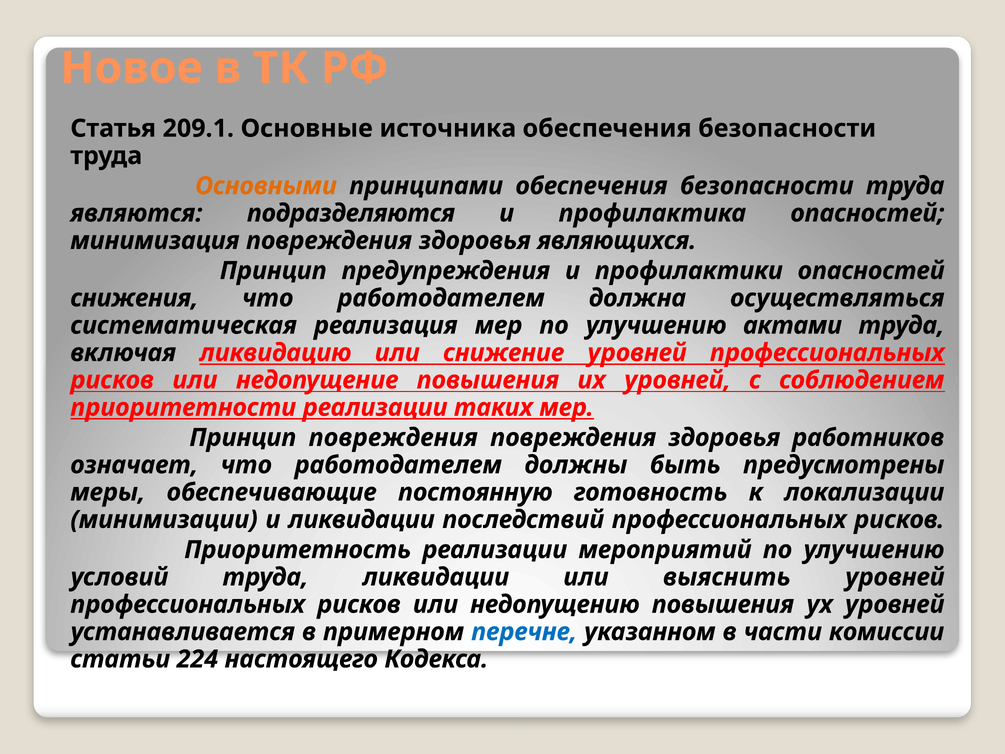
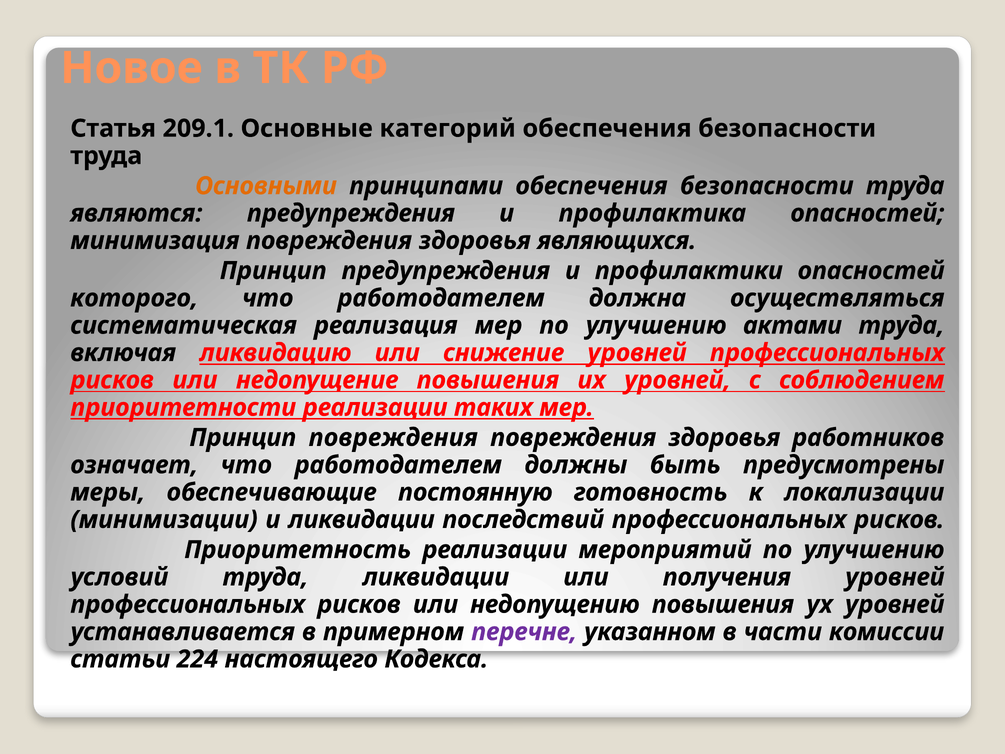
источника: источника -> категорий
являются подразделяются: подразделяются -> предупреждения
снижения: снижения -> которого
выяснить: выяснить -> получения
перечне colour: blue -> purple
